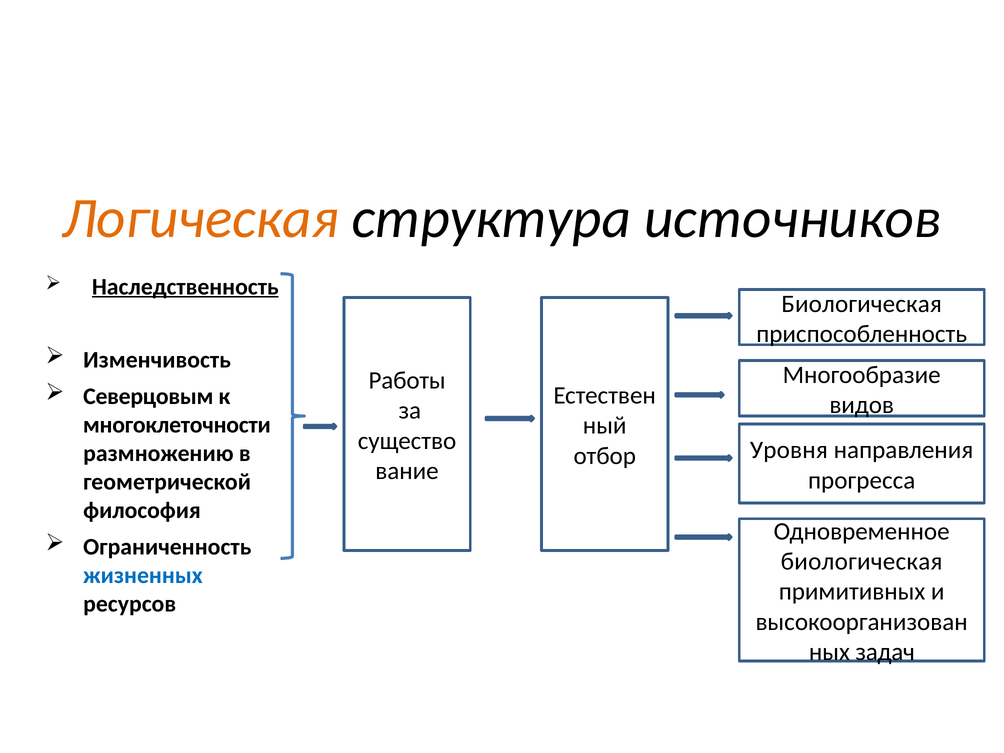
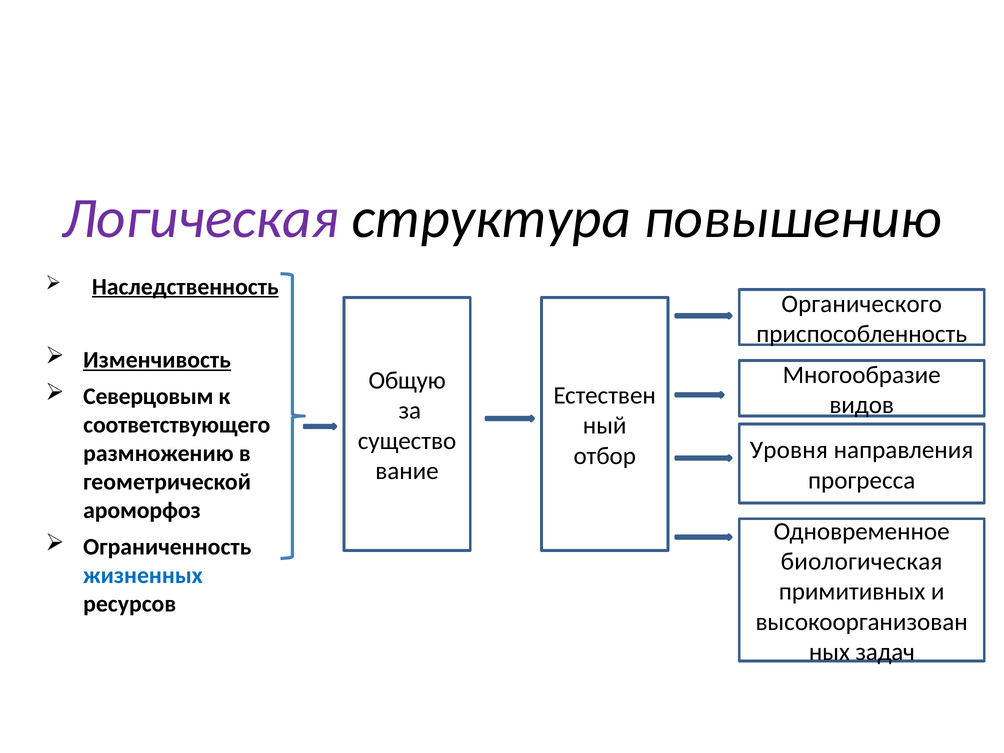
Логическая colour: orange -> purple
источников: источников -> повышению
Биологическая at (862, 304): Биологическая -> Органического
Изменчивость underline: none -> present
Работы: Работы -> Общую
многоклеточности: многоклеточности -> соответствующего
философия: философия -> ароморфоз
